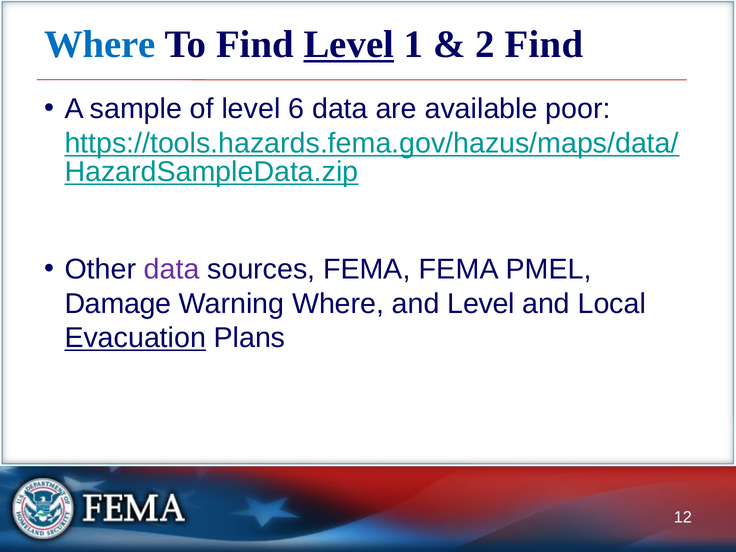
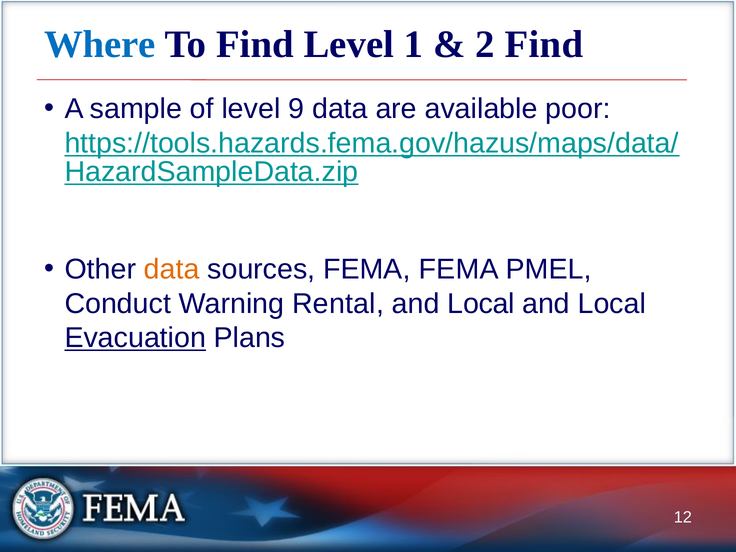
Level at (349, 44) underline: present -> none
6: 6 -> 9
data at (172, 269) colour: purple -> orange
Damage: Damage -> Conduct
Warning Where: Where -> Rental
Level at (481, 304): Level -> Local
